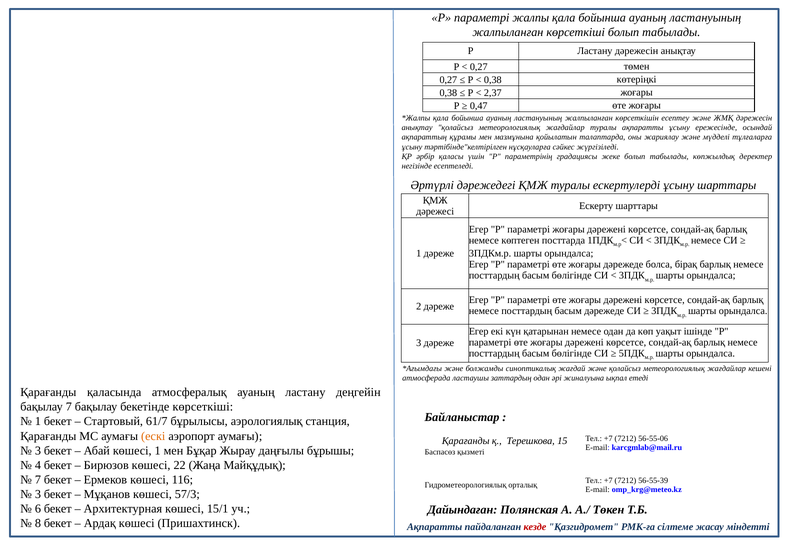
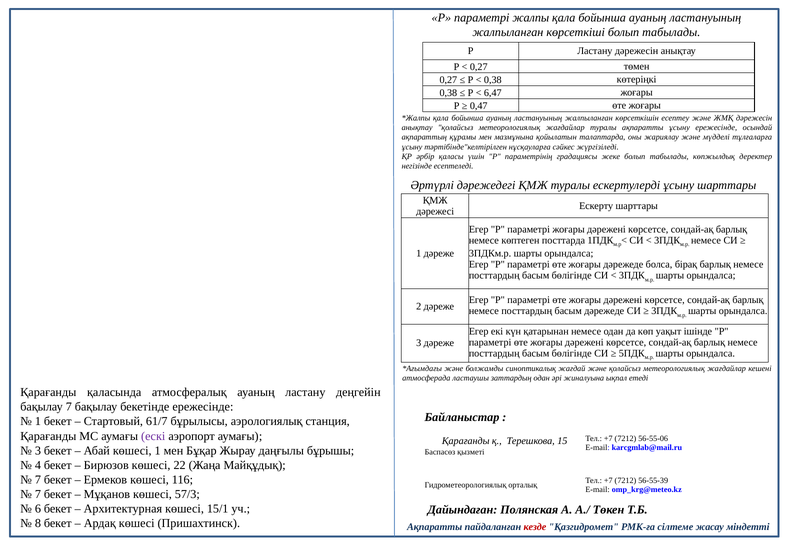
2,37: 2,37 -> 6,47
бекетінде көрсеткіші: көрсеткіші -> ережесінде
ескі colour: orange -> purple
3 at (38, 494): 3 -> 7
